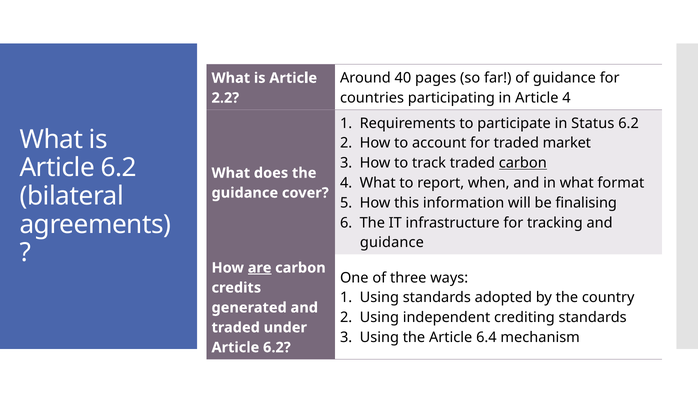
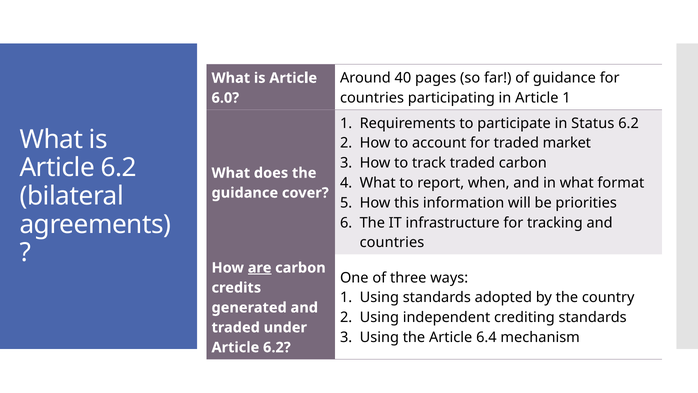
Article 4: 4 -> 1
2.2: 2.2 -> 6.0
carbon at (523, 163) underline: present -> none
finalising: finalising -> priorities
guidance at (392, 242): guidance -> countries
